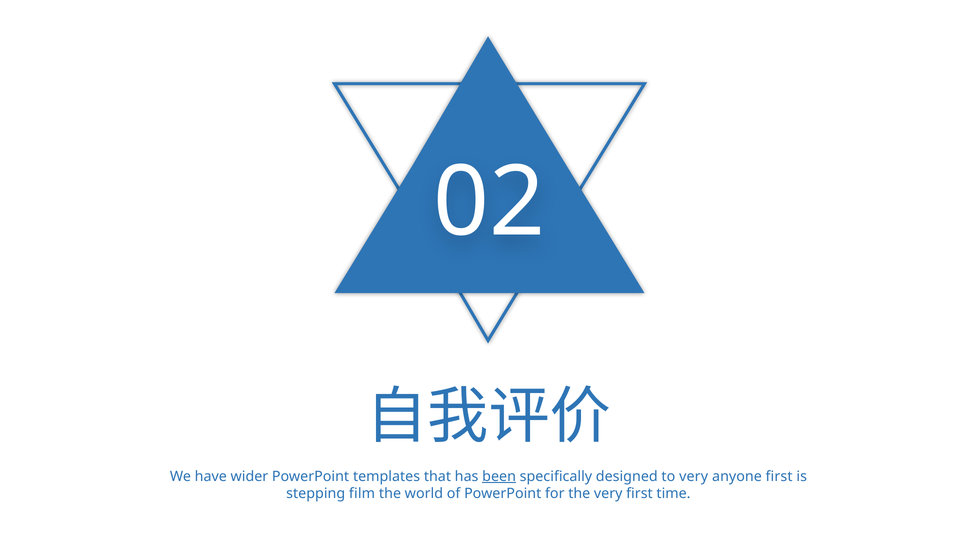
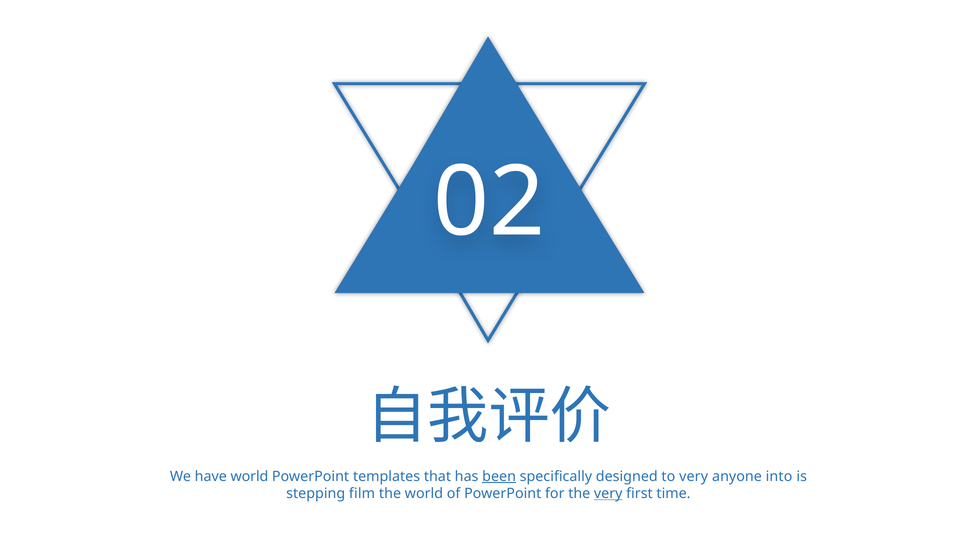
have wider: wider -> world
anyone first: first -> into
very at (608, 493) underline: none -> present
